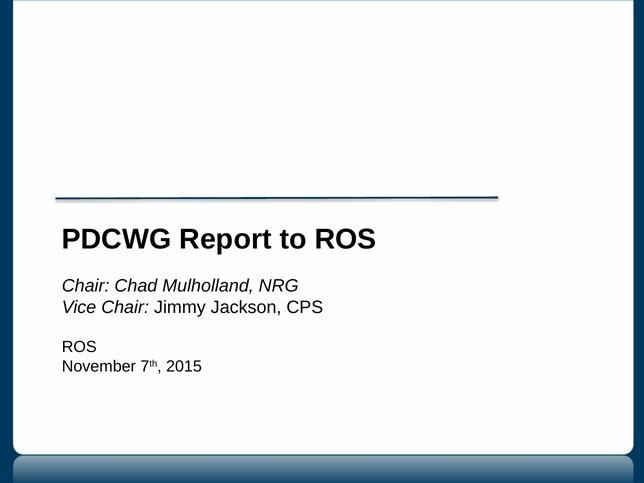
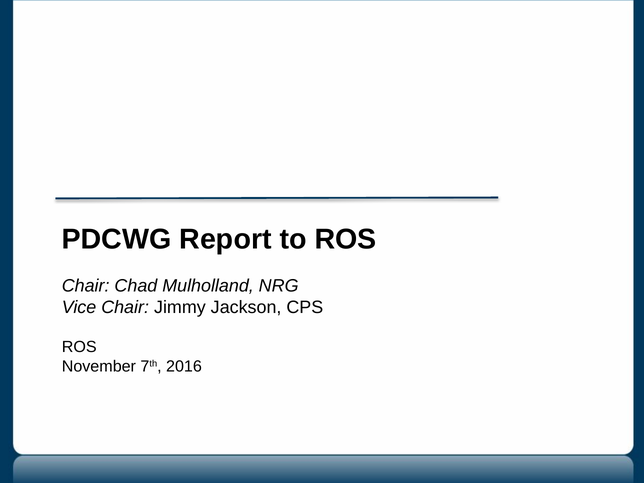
2015: 2015 -> 2016
